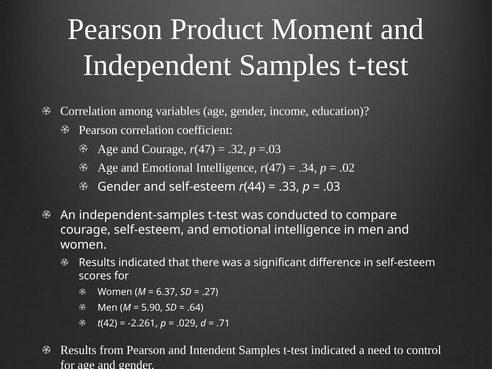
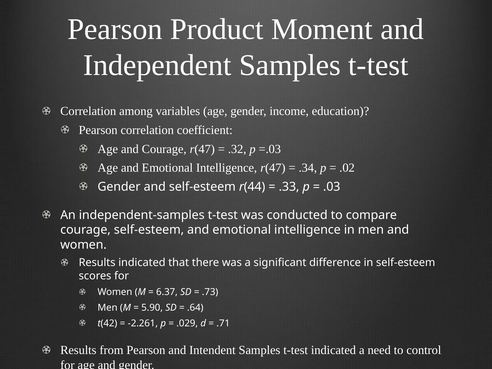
.27: .27 -> .73
